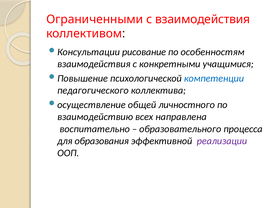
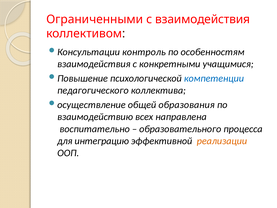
рисование: рисование -> контроль
личностного: личностного -> образования
образования: образования -> интеграцию
реализации colour: purple -> orange
